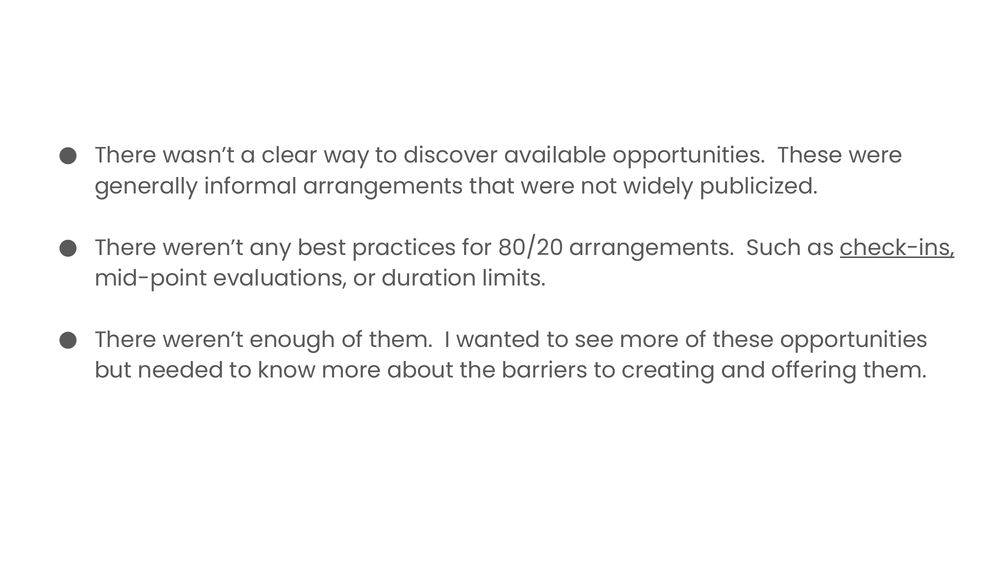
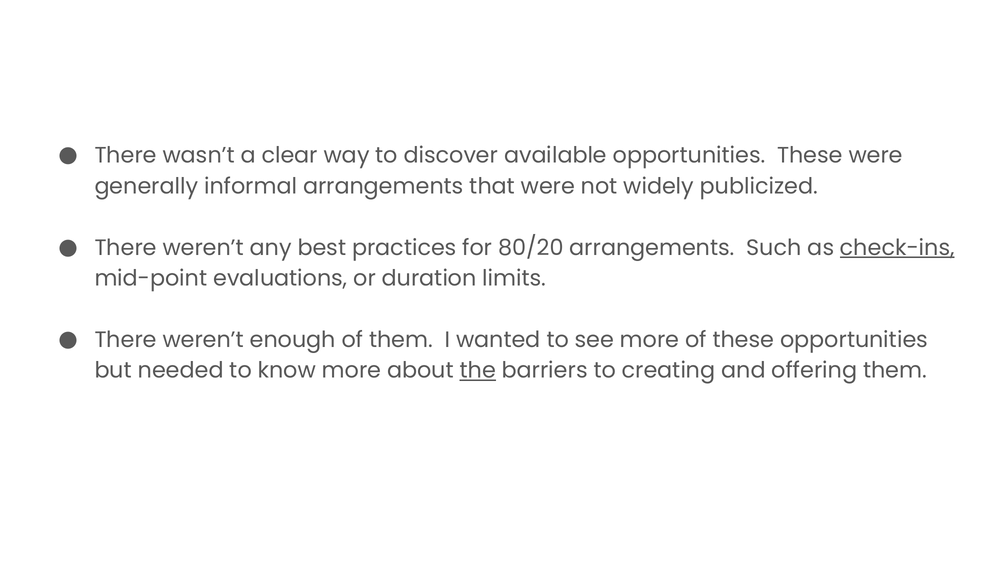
the underline: none -> present
